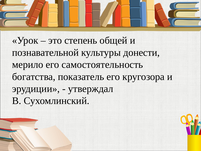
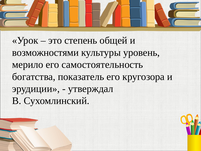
познавательной: познавательной -> возможностями
донести: донести -> уровень
